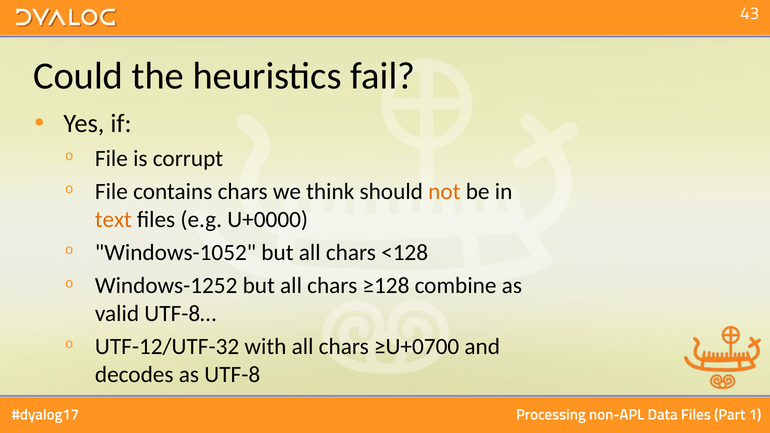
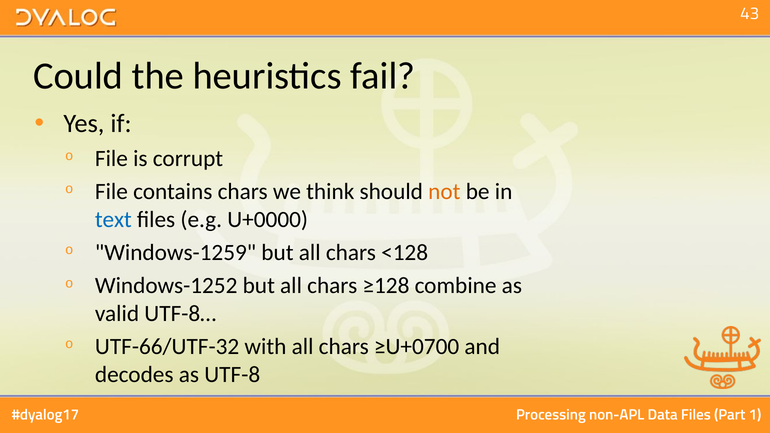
text colour: orange -> blue
Windows-1052: Windows-1052 -> Windows-1259
UTF-12/UTF-32: UTF-12/UTF-32 -> UTF-66/UTF-32
